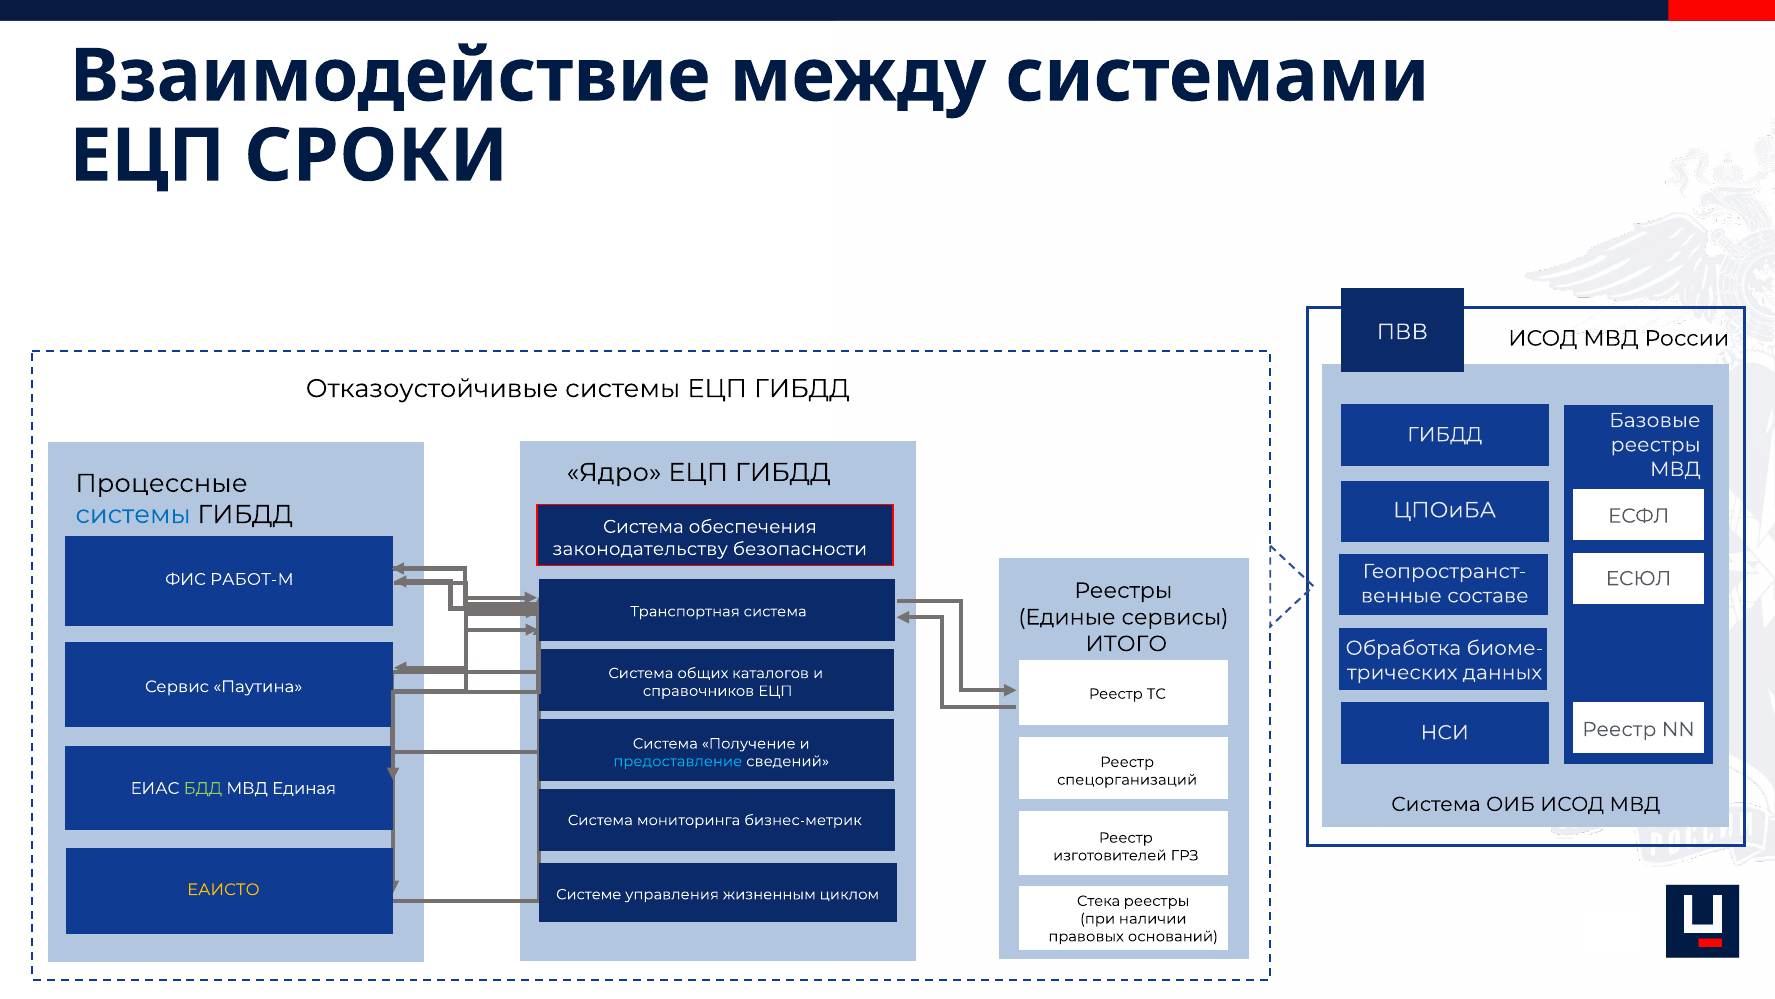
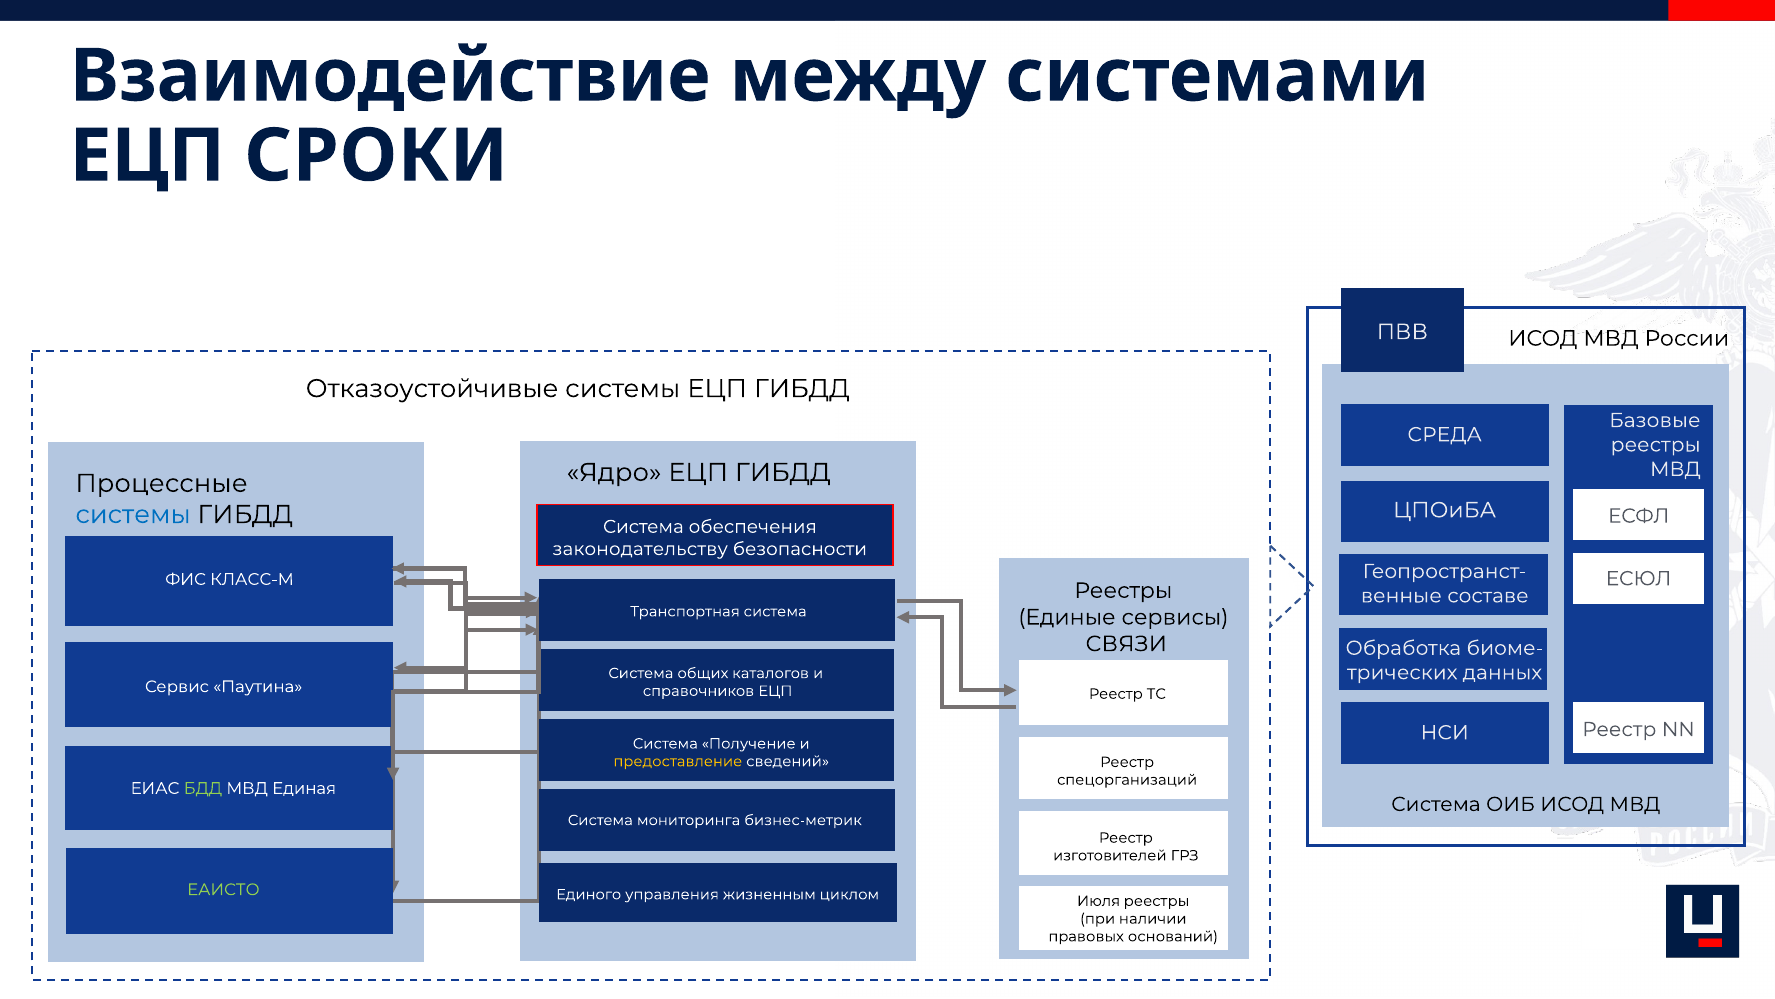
ГИБДД at (1445, 434): ГИБДД -> СРЕДА
РАБОТ-М: РАБОТ-М -> КЛАСС-М
ИТОГО: ИТОГО -> СВЯЗИ
предоставление colour: light blue -> yellow
ЕАИСТО colour: yellow -> light green
Системе: Системе -> Единого
Стека: Стека -> Июля
